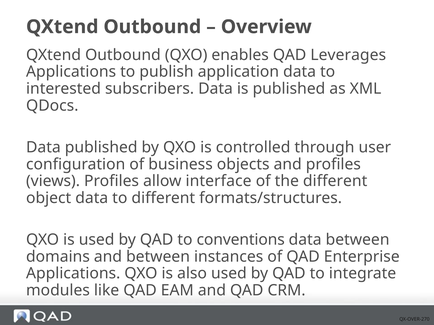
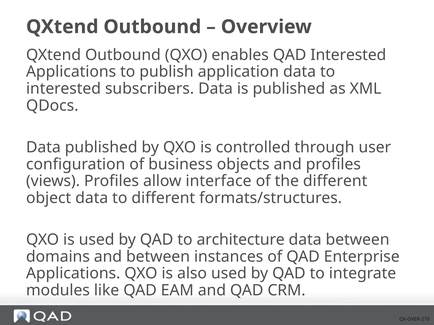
QAD Leverages: Leverages -> Interested
conventions: conventions -> architecture
